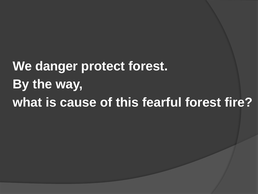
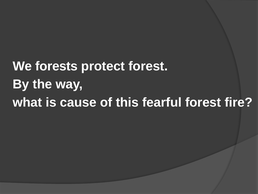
danger: danger -> forests
